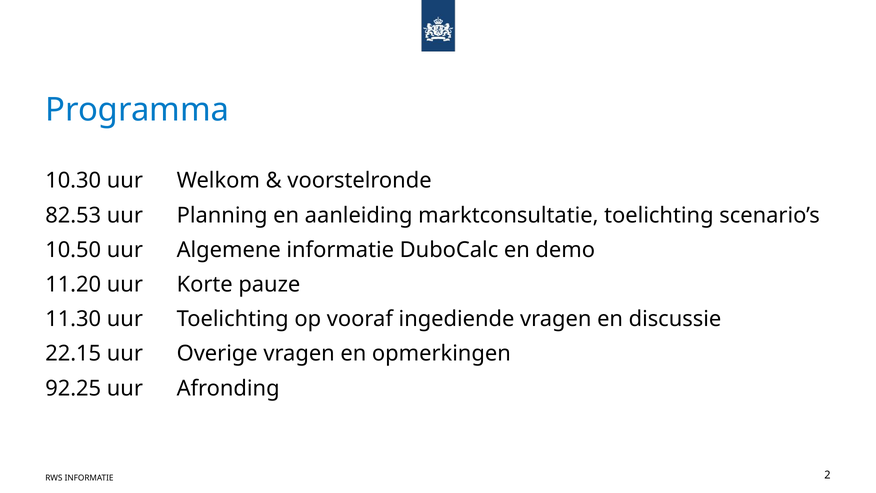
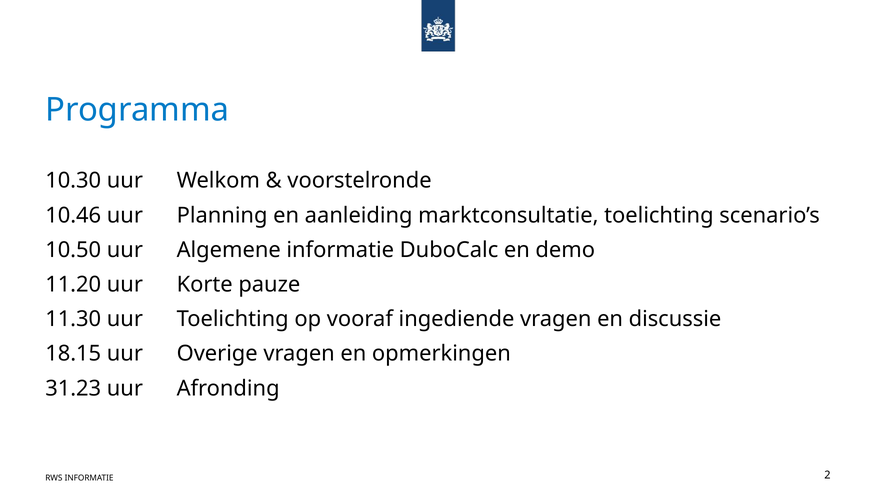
82.53: 82.53 -> 10.46
22.15: 22.15 -> 18.15
92.25: 92.25 -> 31.23
